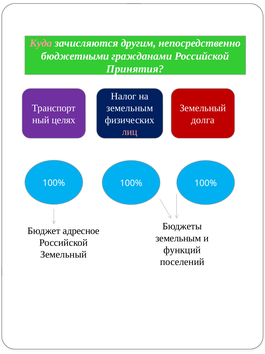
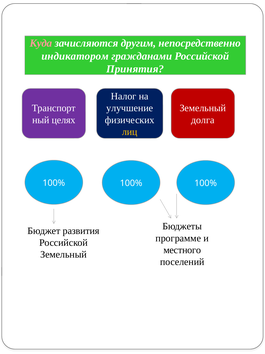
бюджетными: бюджетными -> индикатором
земельным at (130, 108): земельным -> улучшение
лиц colour: pink -> yellow
адресное: адресное -> развития
земельным at (178, 238): земельным -> программе
функций: функций -> местного
